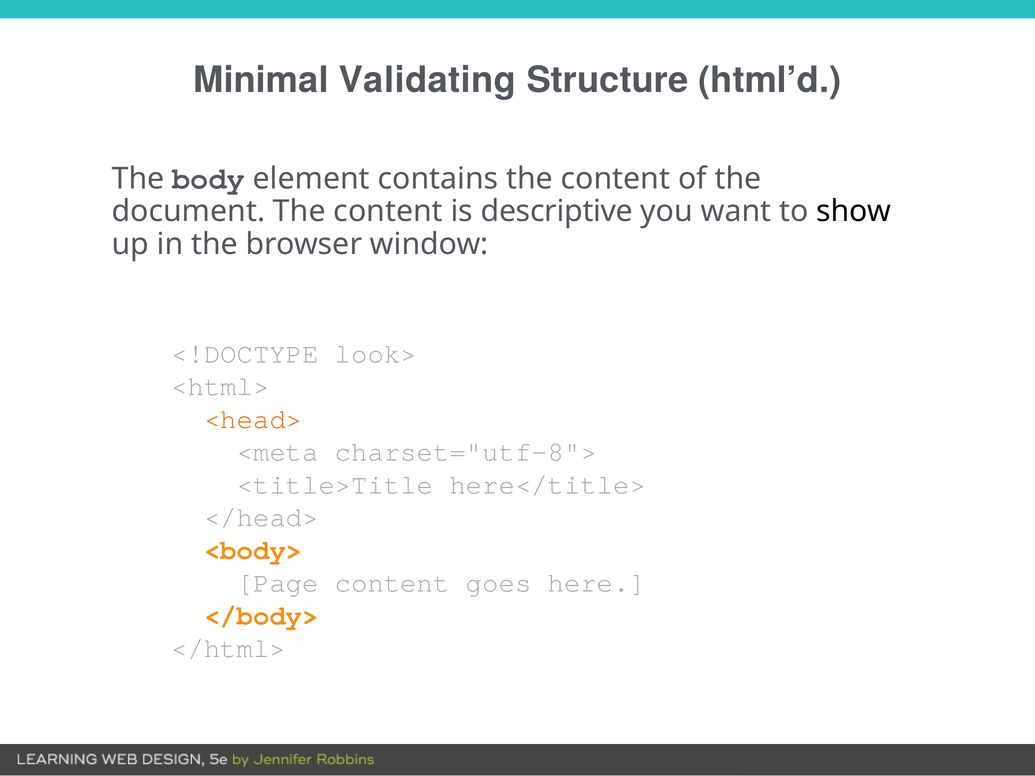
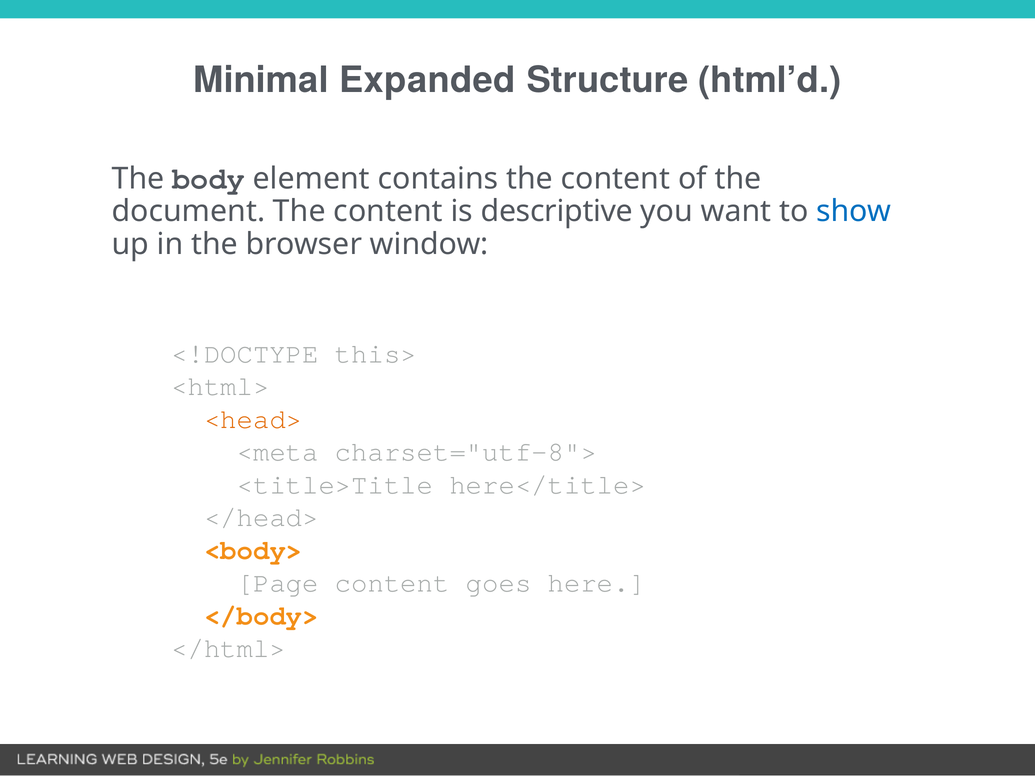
Validating: Validating -> Expanded
show colour: black -> blue
look>: look> -> this>
